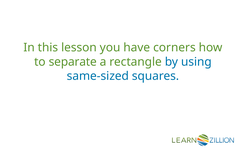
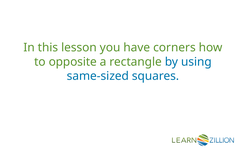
separate: separate -> opposite
